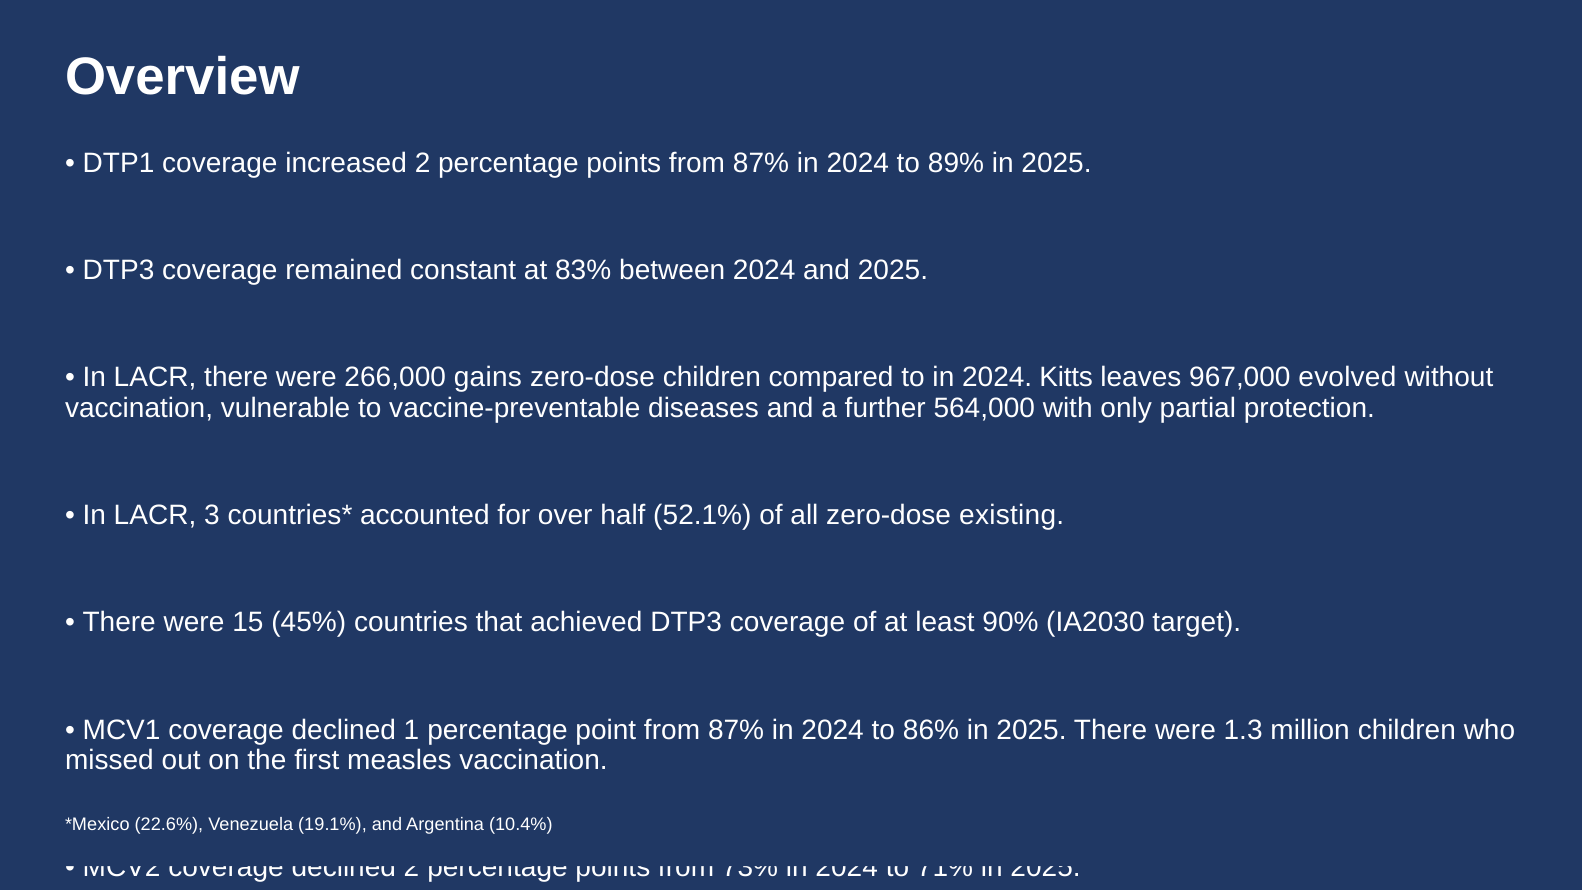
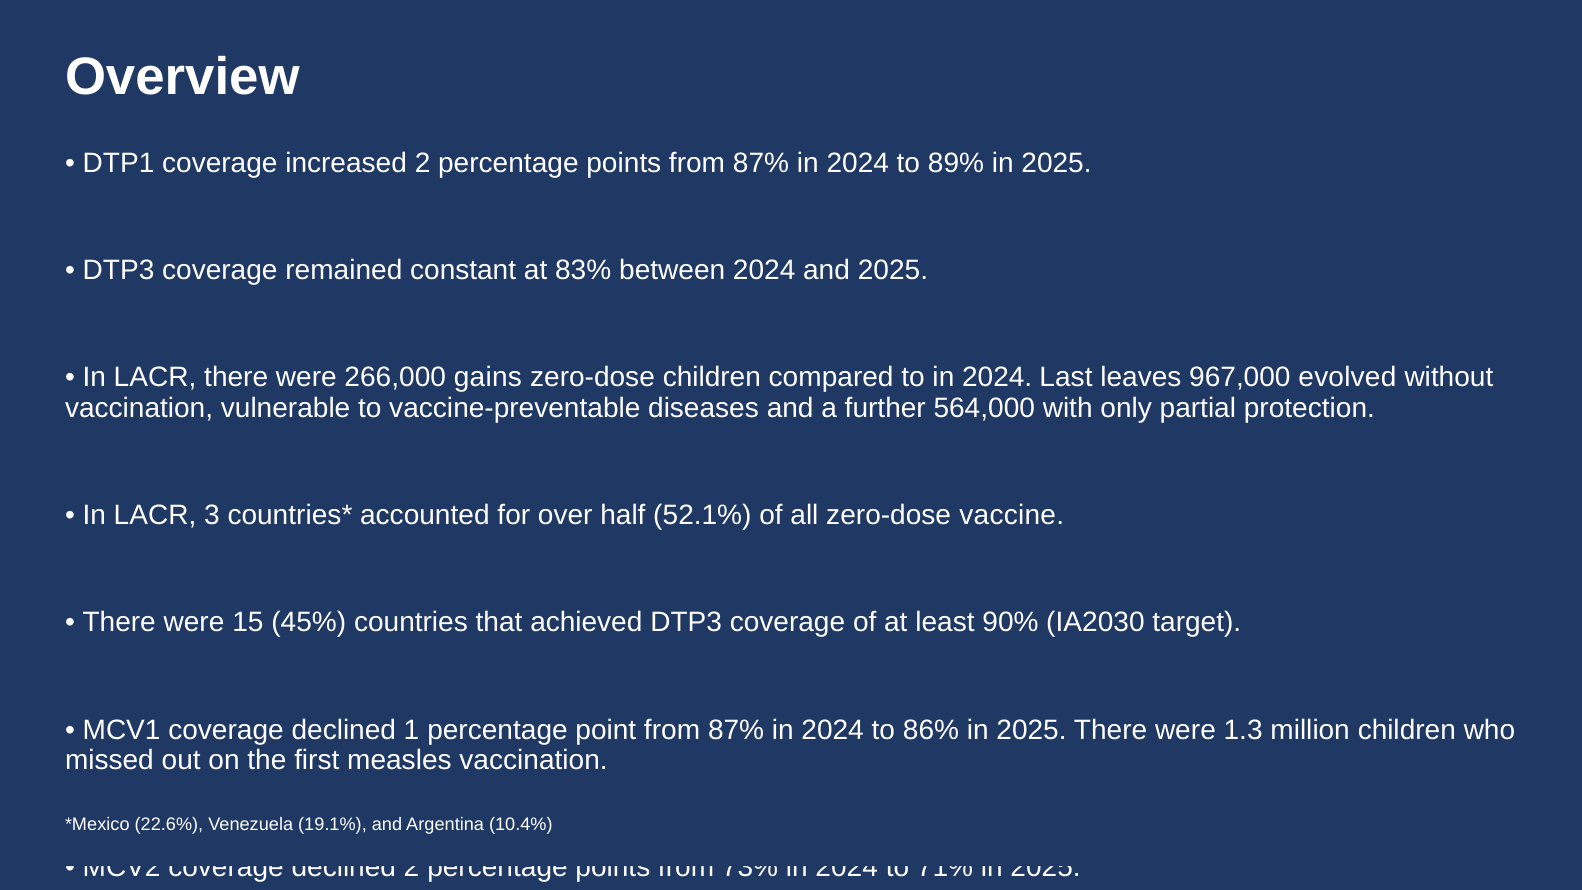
2024 Kitts: Kitts -> Last
existing: existing -> vaccine
